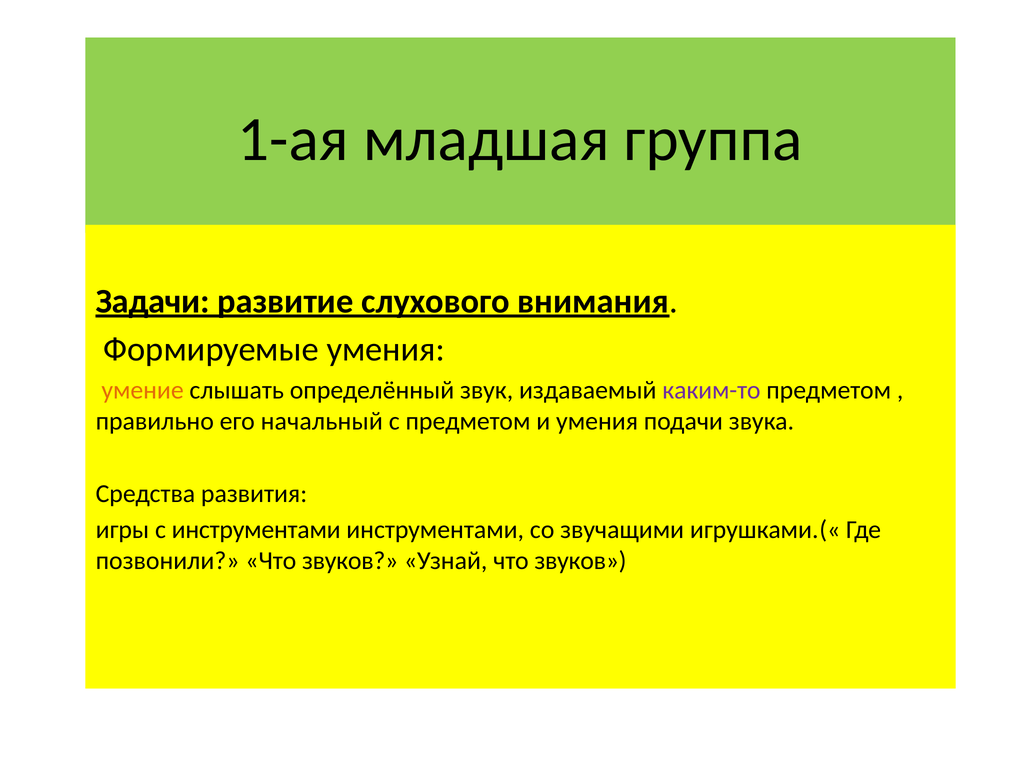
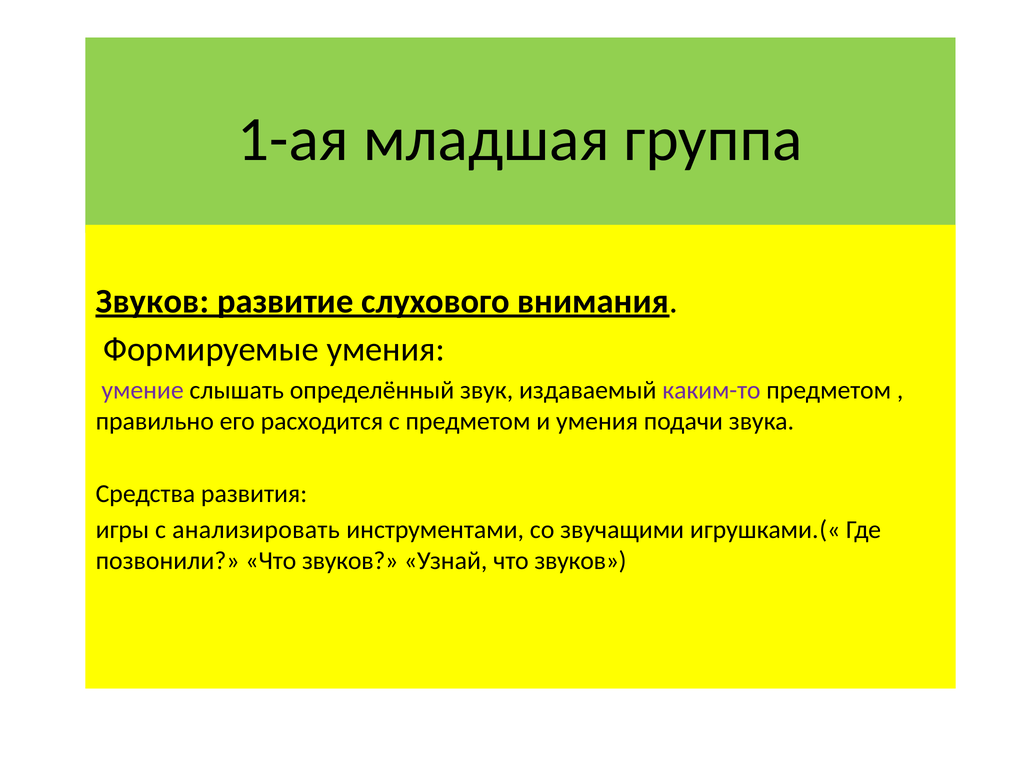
Задачи at (153, 301): Задачи -> Звуков
умение colour: orange -> purple
начальный: начальный -> расходится
с инструментами: инструментами -> анализировать
